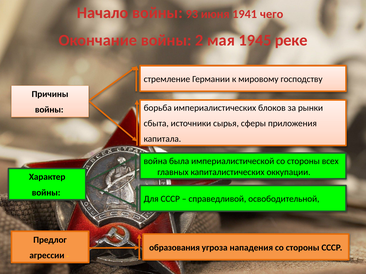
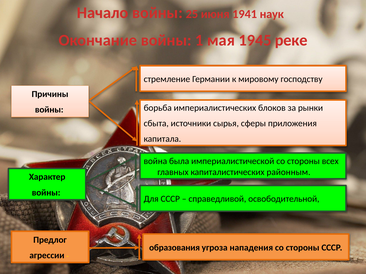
93: 93 -> 25
чего: чего -> наук
2: 2 -> 1
оккупации: оккупации -> районным
